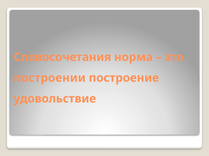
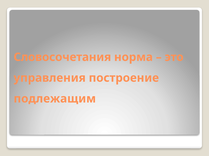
построении: построении -> управления
удовольствие: удовольствие -> подлежащим
